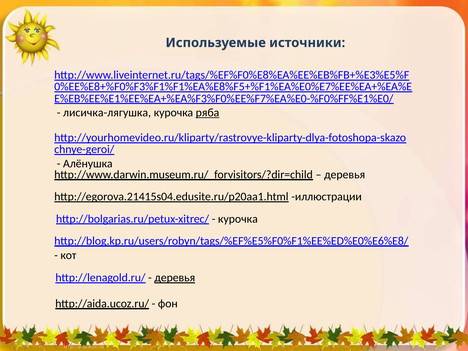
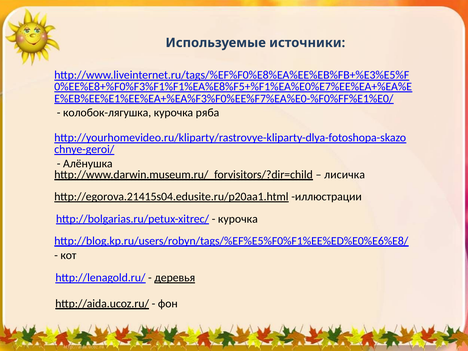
лисичка-лягушка: лисичка-лягушка -> колобок-лягушка
ряба underline: present -> none
деревья at (345, 175): деревья -> лисичка
